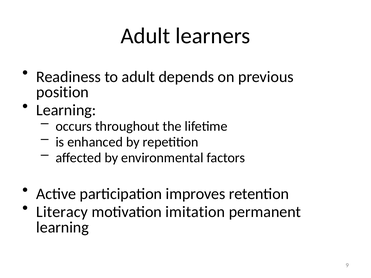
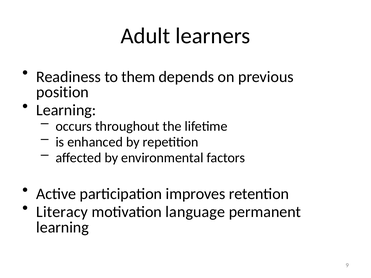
to adult: adult -> them
imitation: imitation -> language
